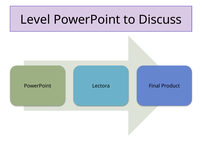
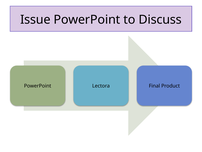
Level: Level -> Issue
